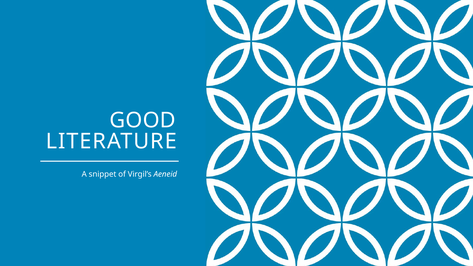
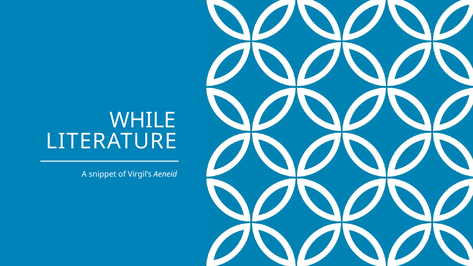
GOOD: GOOD -> WHILE
